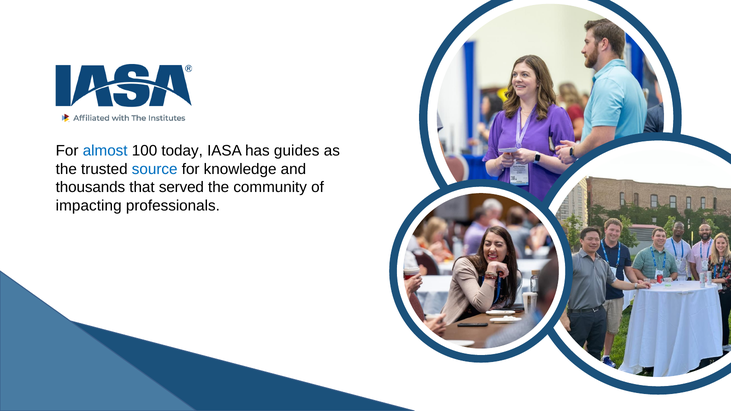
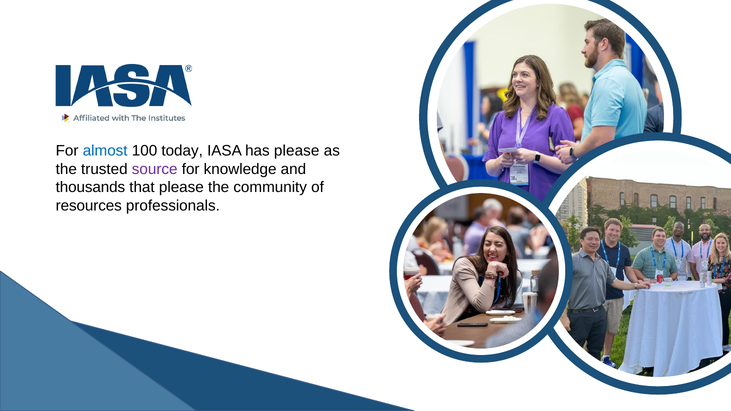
has guides: guides -> please
source colour: blue -> purple
that served: served -> please
impacting: impacting -> resources
